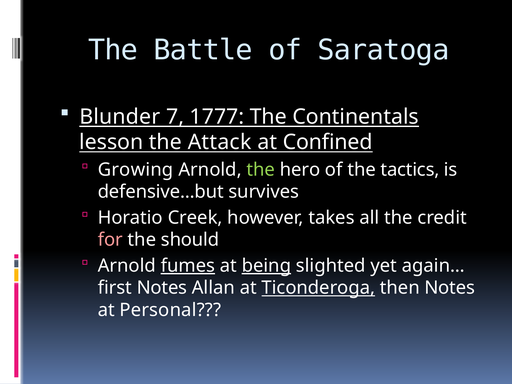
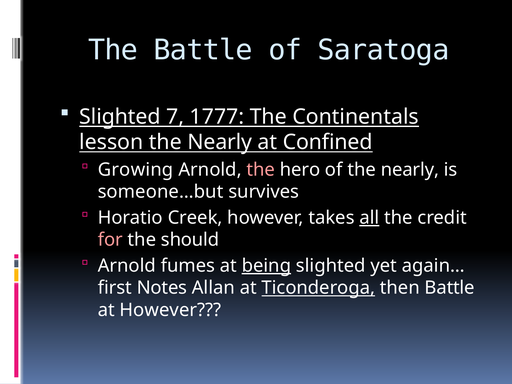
Blunder at (120, 117): Blunder -> Slighted
Attack at (220, 142): Attack -> Nearly
the at (261, 170) colour: light green -> pink
of the tactics: tactics -> nearly
defensive…but: defensive…but -> someone…but
all underline: none -> present
fumes underline: present -> none
then Notes: Notes -> Battle
at Personal: Personal -> However
